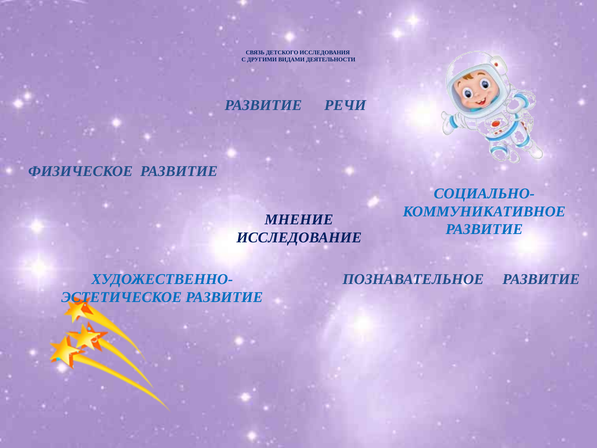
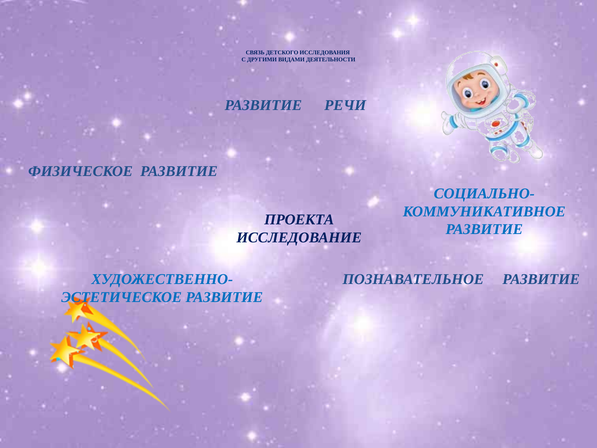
МНЕНИЕ: МНЕНИЕ -> ПРОЕКТА
